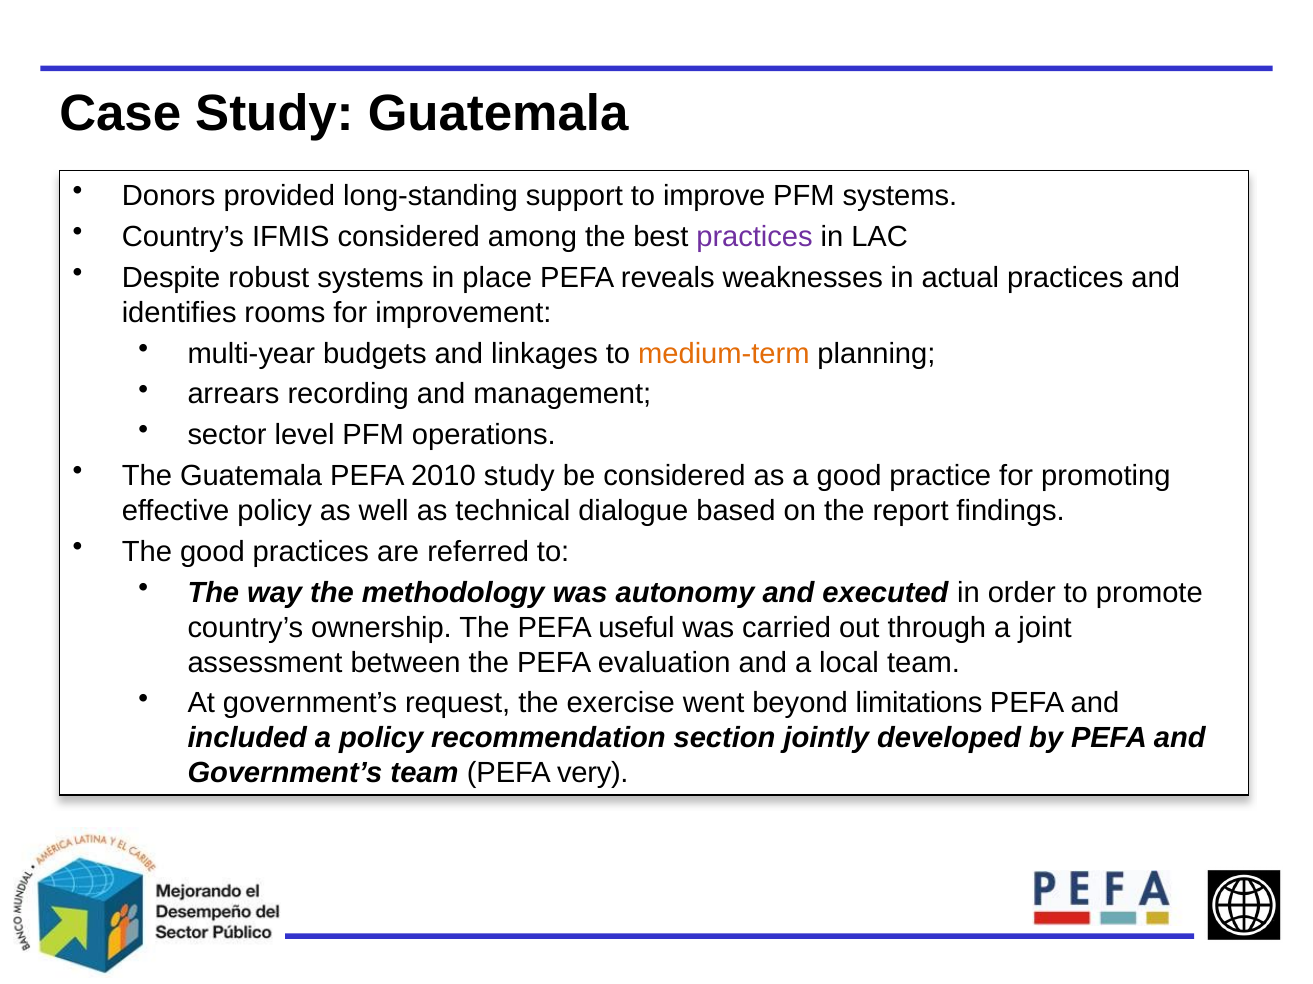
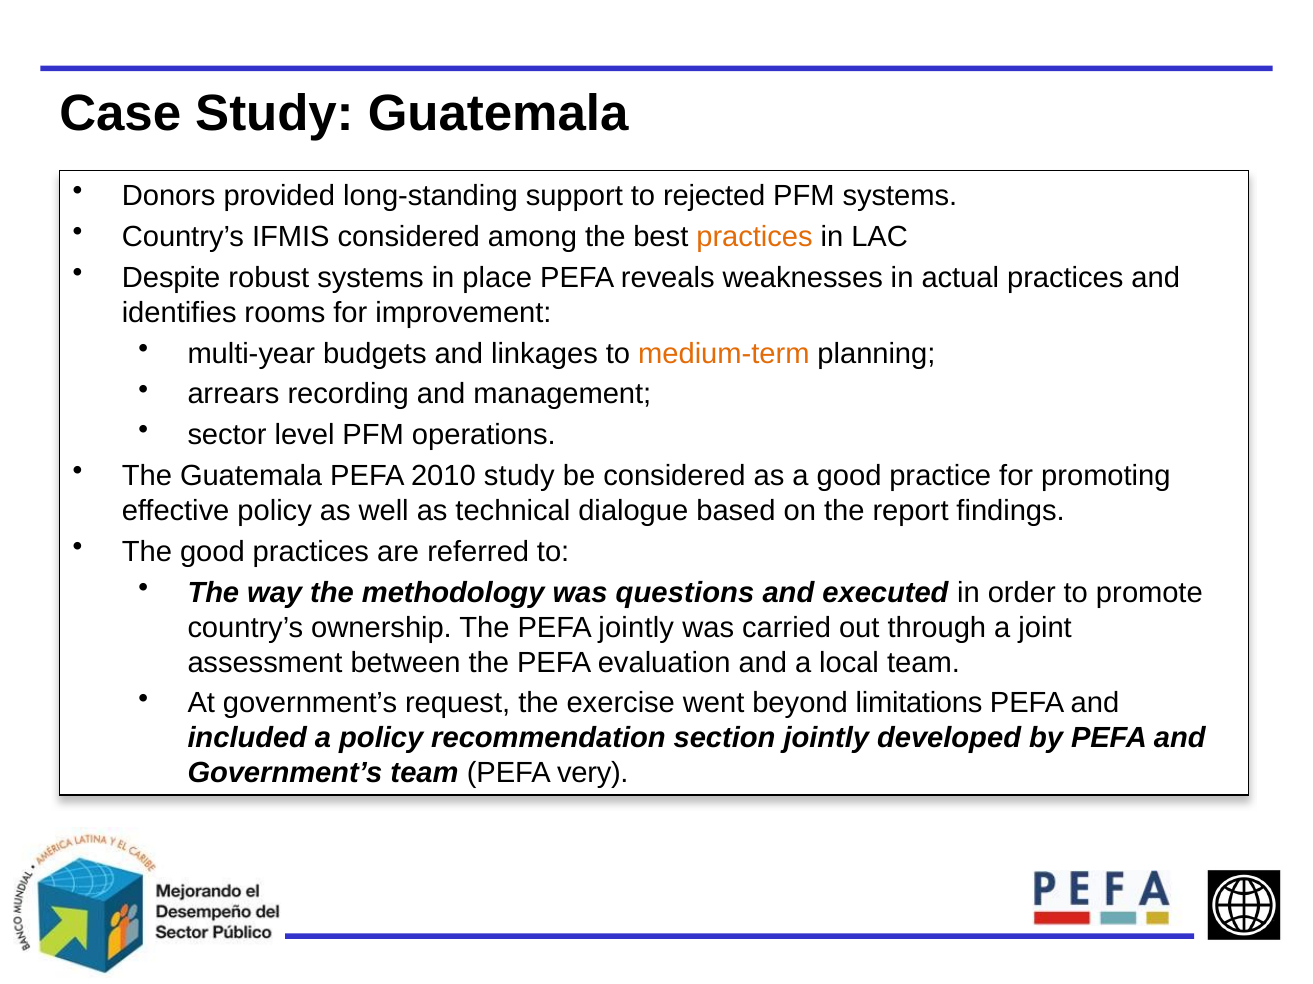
improve: improve -> rejected
practices at (755, 237) colour: purple -> orange
autonomy: autonomy -> questions
PEFA useful: useful -> jointly
